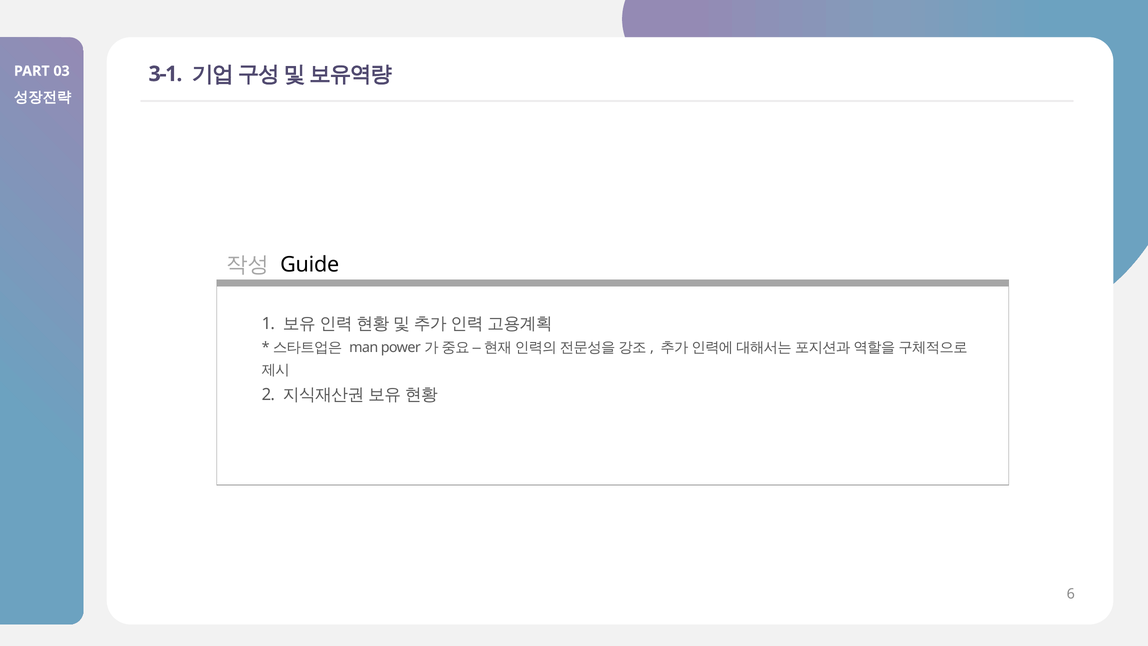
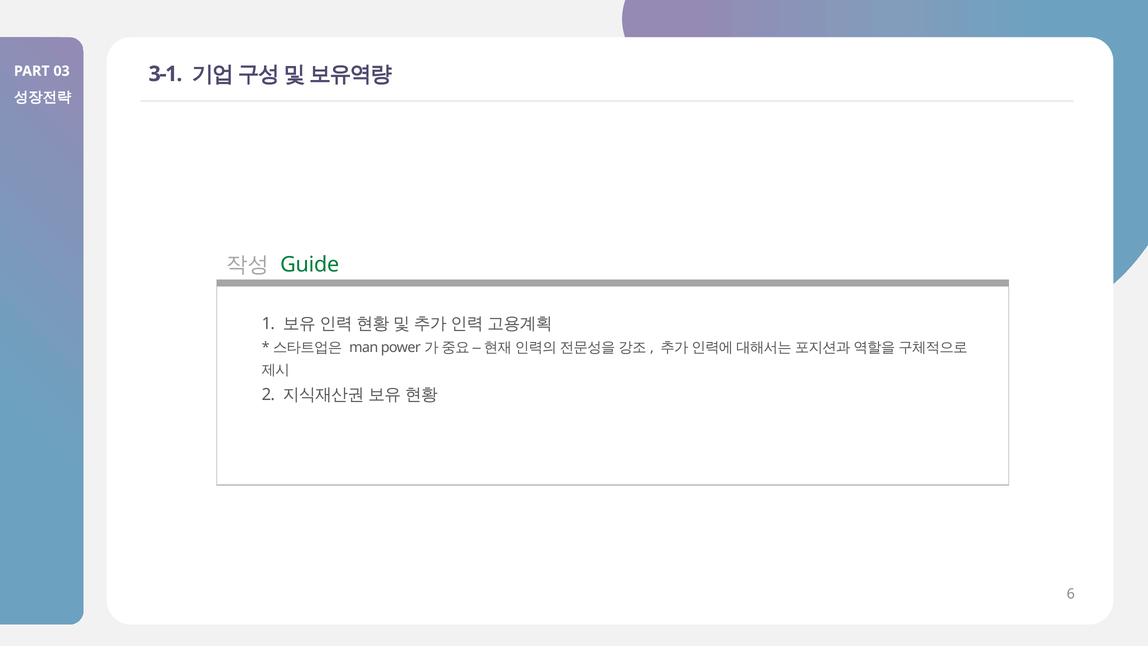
Guide colour: black -> green
